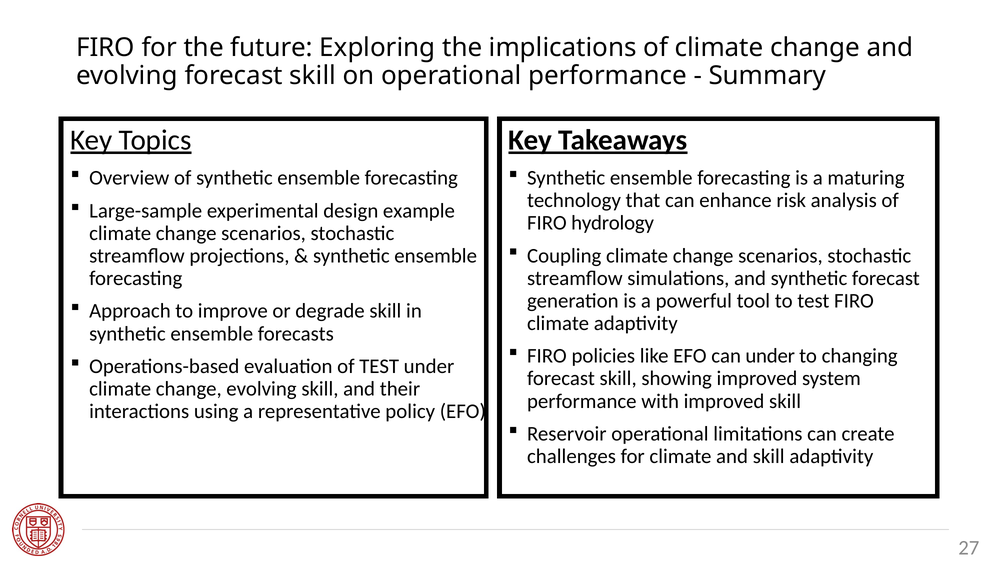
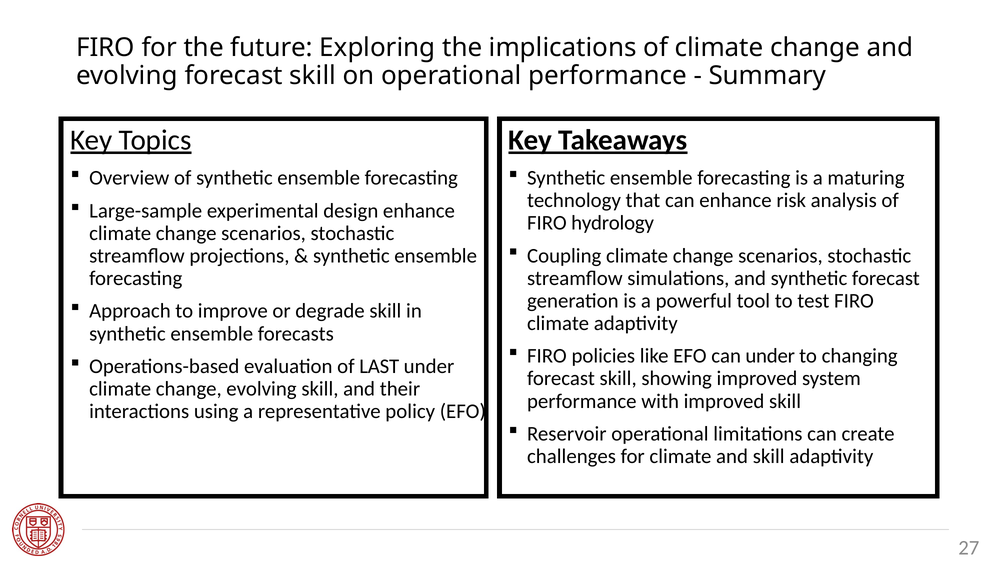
design example: example -> enhance
of TEST: TEST -> LAST
